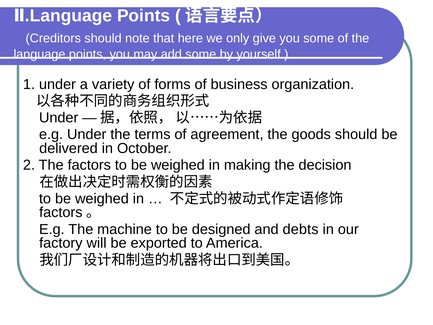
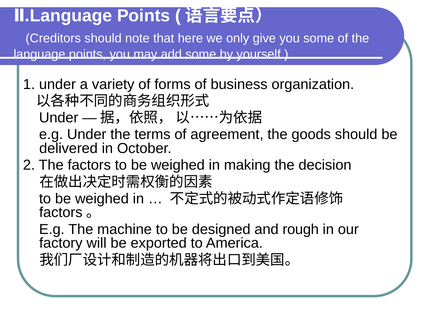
debts: debts -> rough
